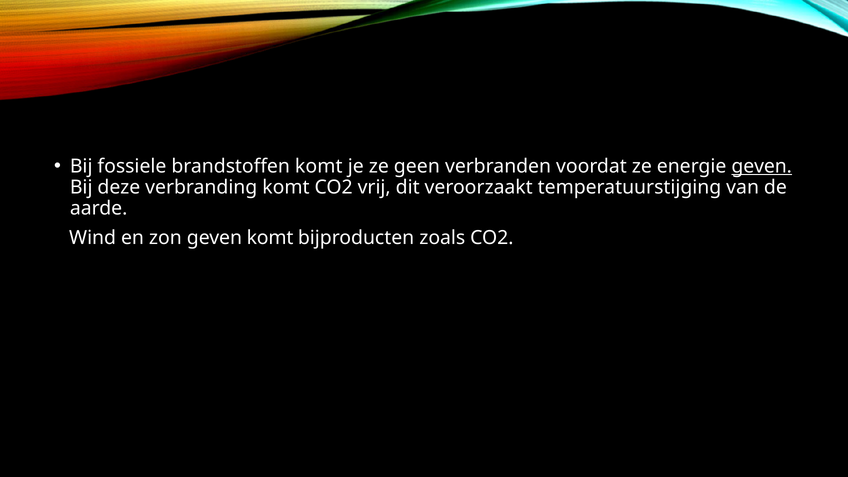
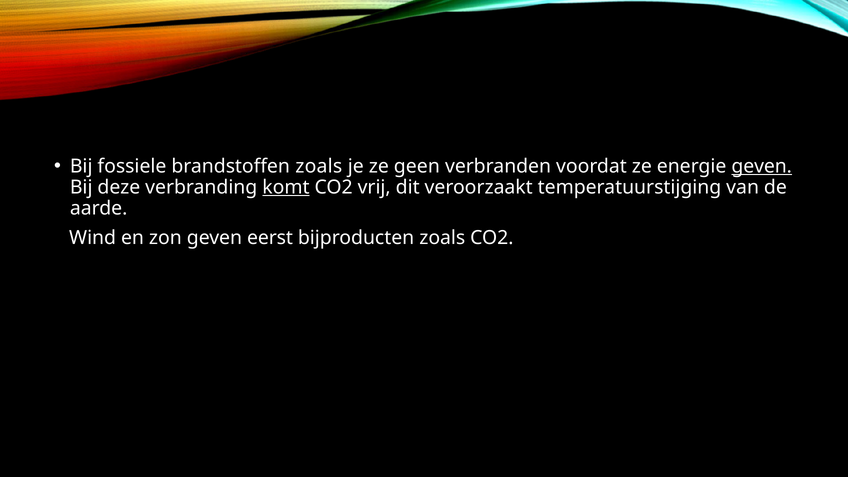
brandstoffen komt: komt -> zoals
komt at (286, 187) underline: none -> present
geven komt: komt -> eerst
